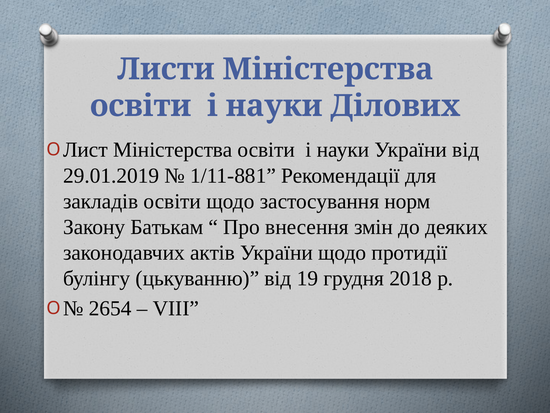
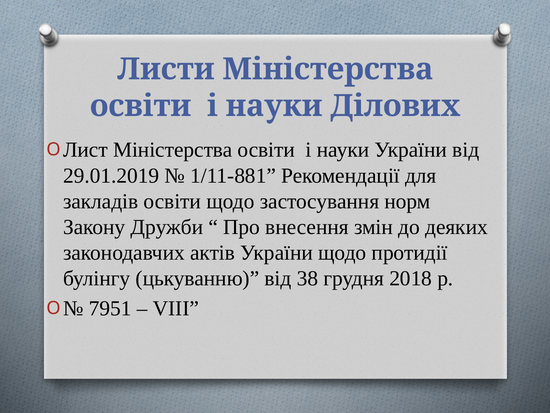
Батькам: Батькам -> Дружби
19: 19 -> 38
2654: 2654 -> 7951
